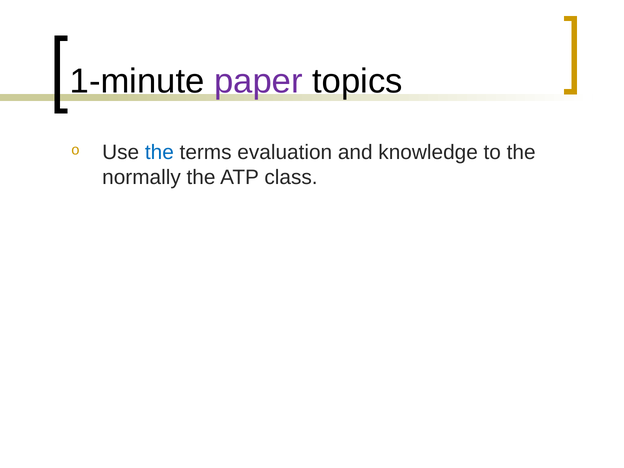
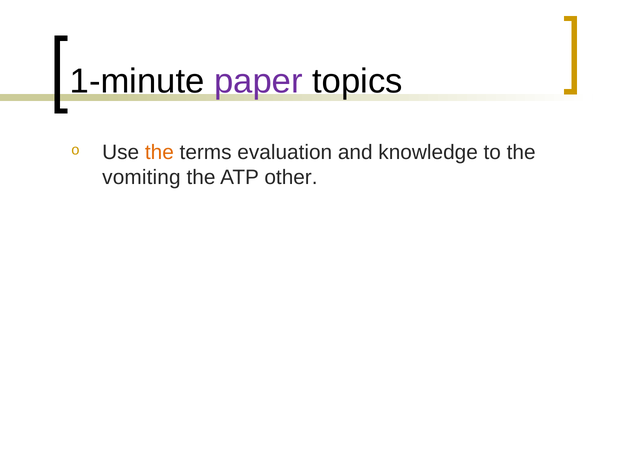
the at (159, 152) colour: blue -> orange
normally: normally -> vomiting
class: class -> other
